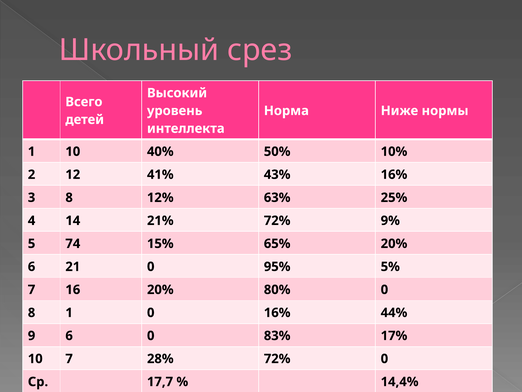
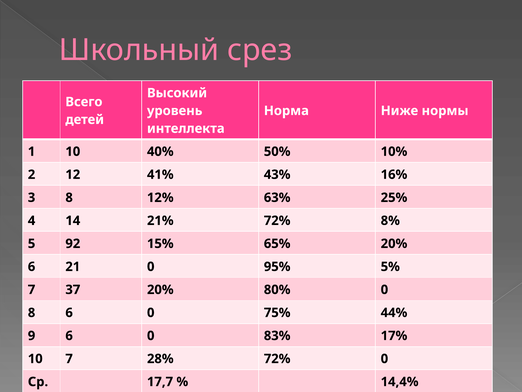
9%: 9% -> 8%
74: 74 -> 92
16: 16 -> 37
8 1: 1 -> 6
0 16%: 16% -> 75%
